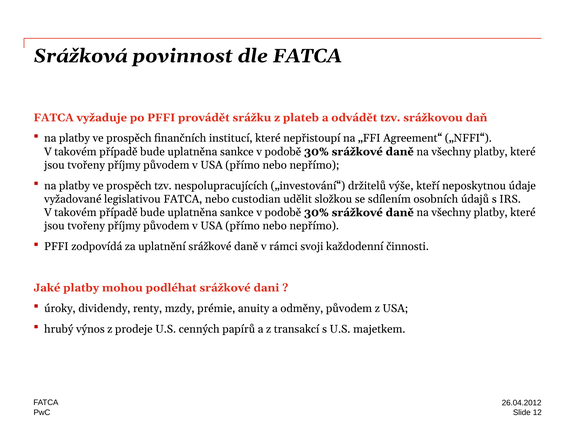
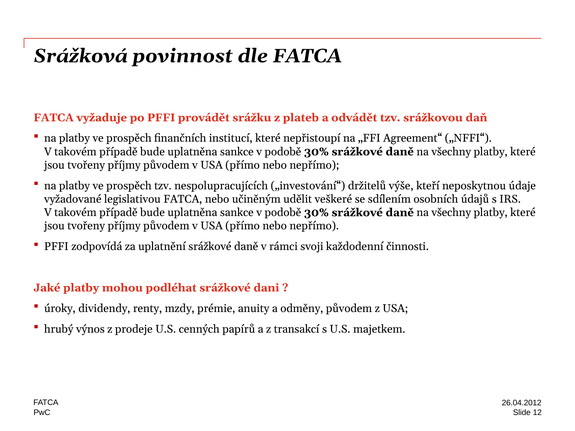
custodian: custodian -> učiněným
složkou: složkou -> veškeré
